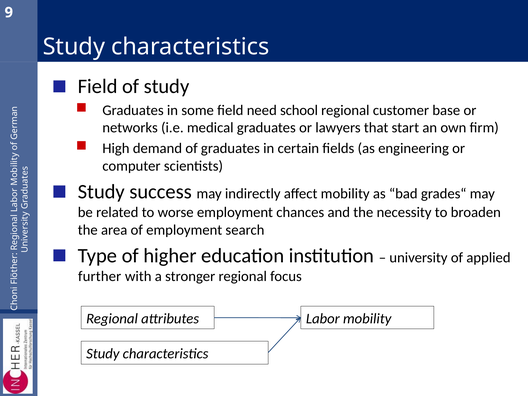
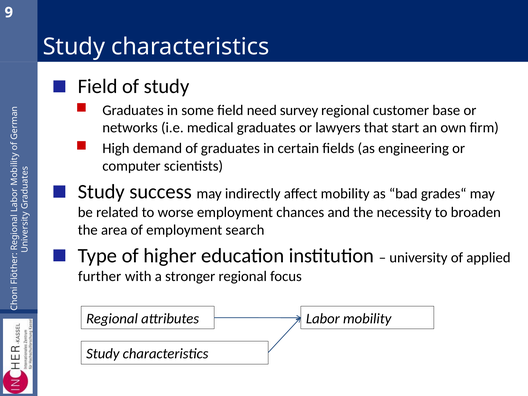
school: school -> survey
